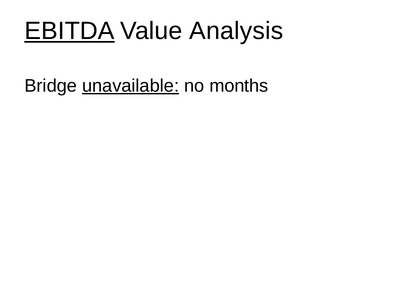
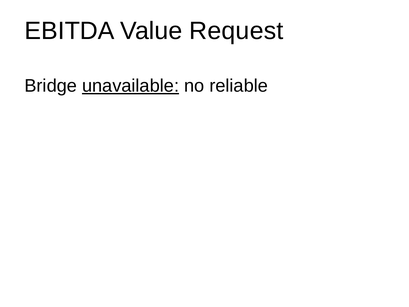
EBITDA underline: present -> none
Analysis: Analysis -> Request
months: months -> reliable
